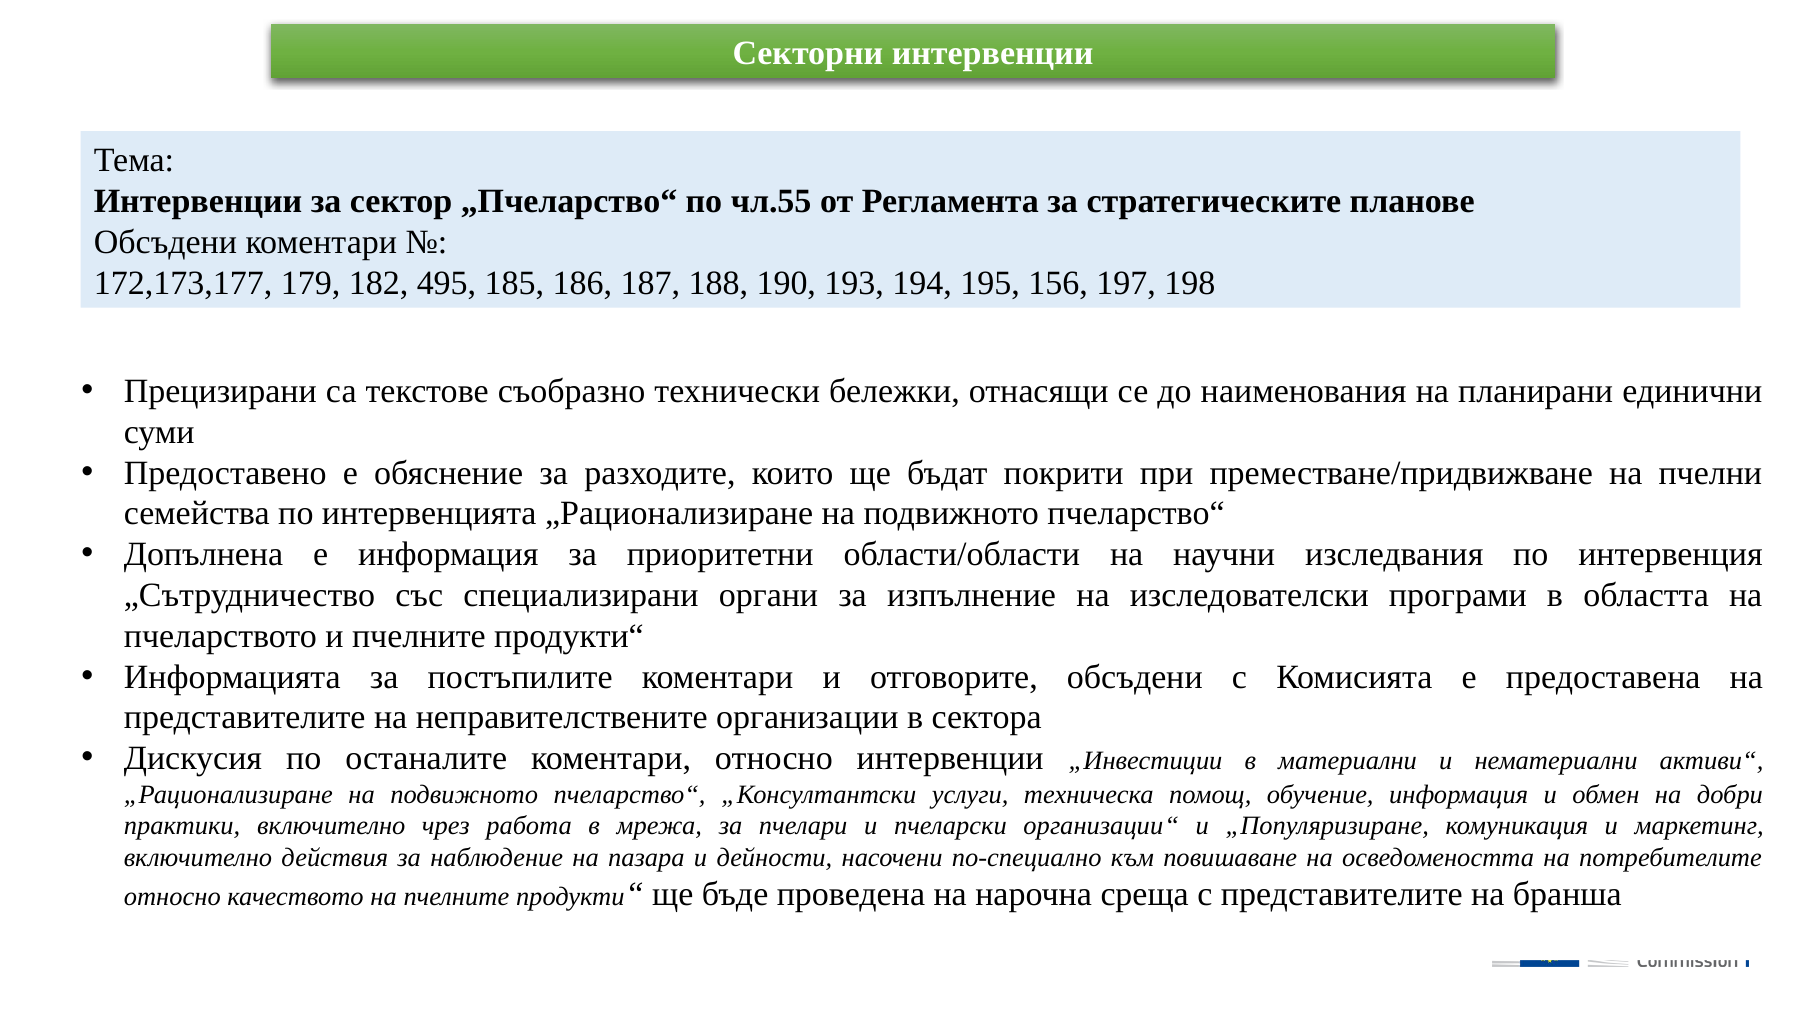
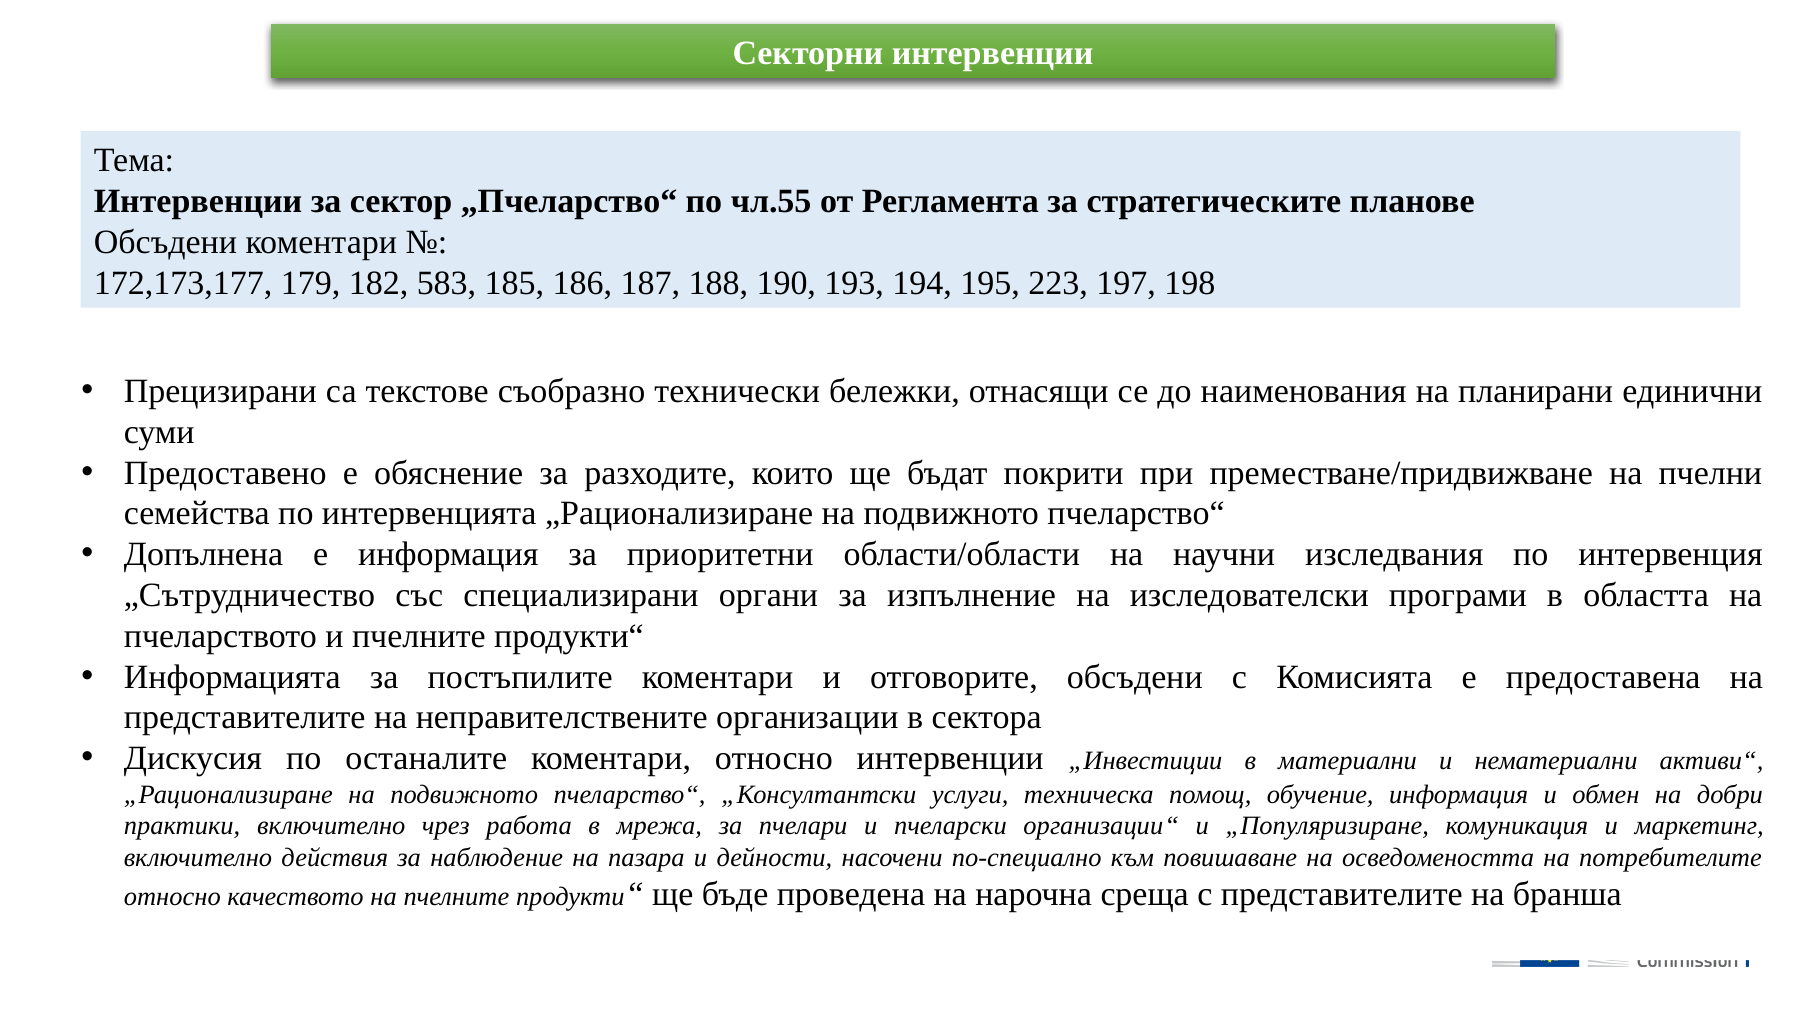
495: 495 -> 583
156: 156 -> 223
